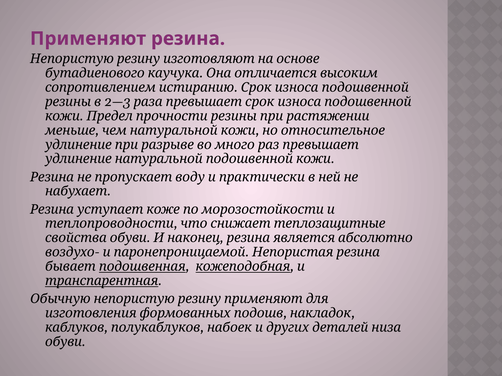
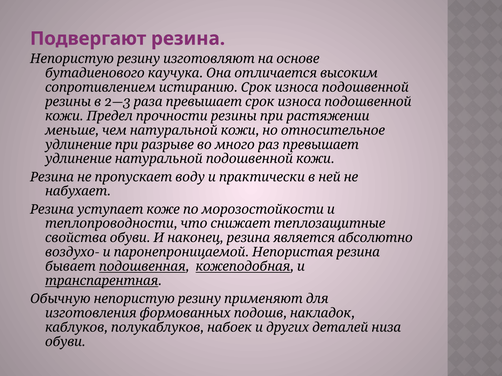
Применяют: Применяют -> Подвергают
